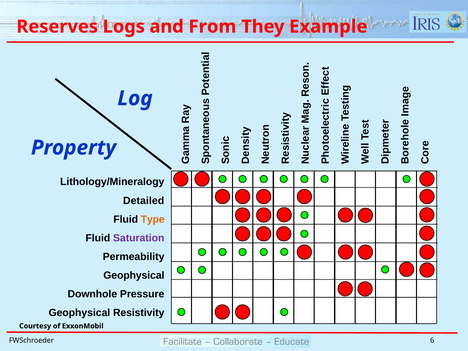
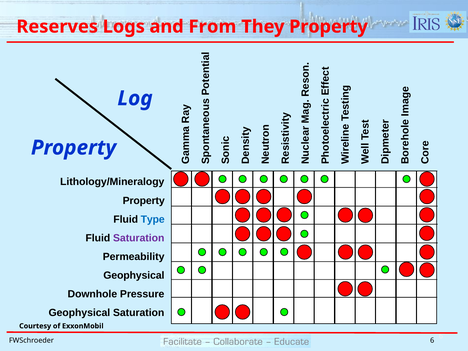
They Example: Example -> Property
Detailed at (144, 201): Detailed -> Property
Type colour: orange -> blue
Geophysical Resistivity: Resistivity -> Saturation
